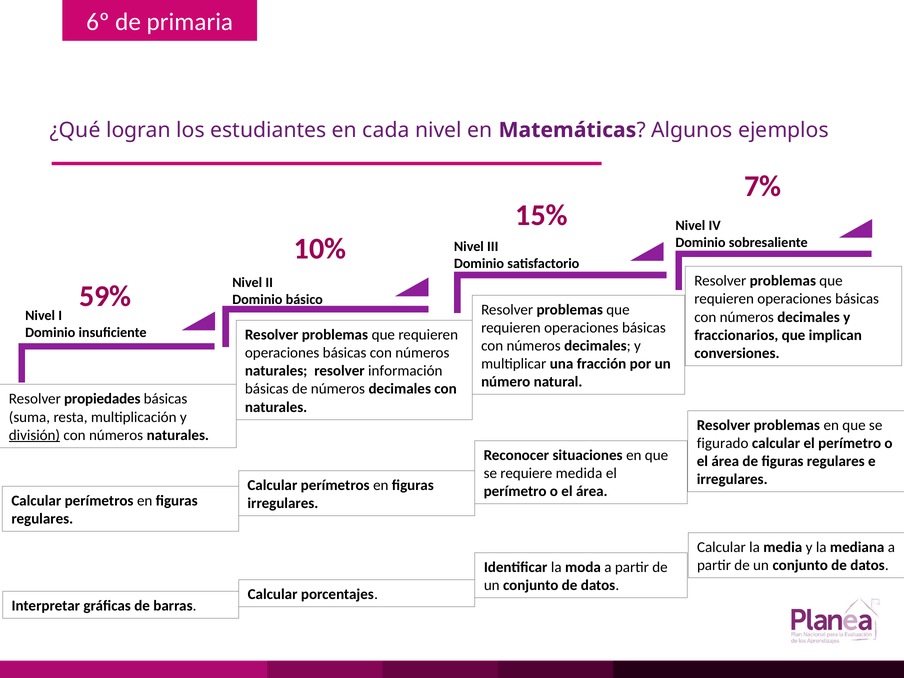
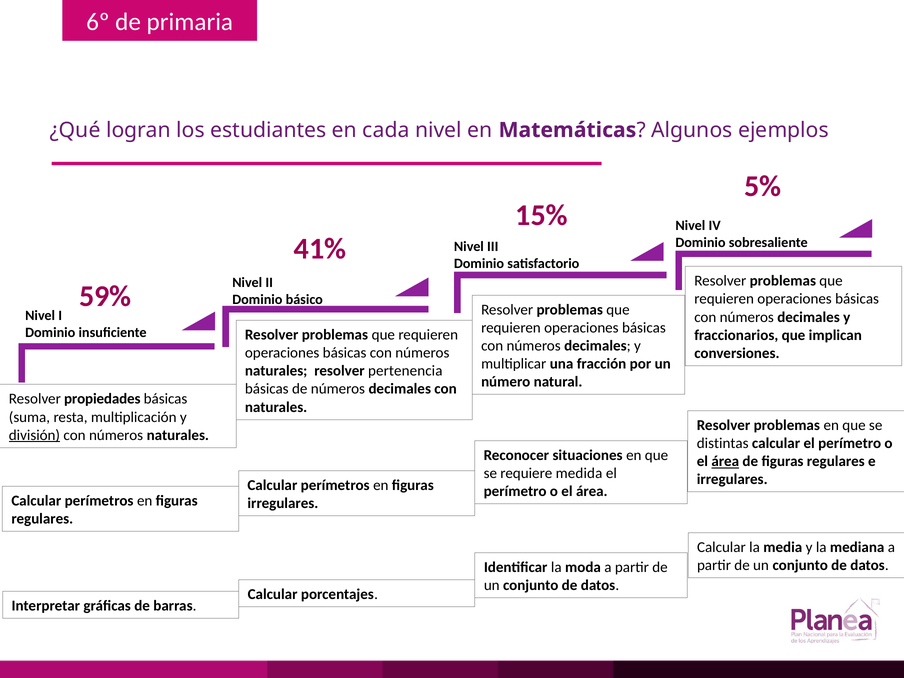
7%: 7% -> 5%
10%: 10% -> 41%
información: información -> pertenencia
figurado: figurado -> distintas
área at (725, 461) underline: none -> present
